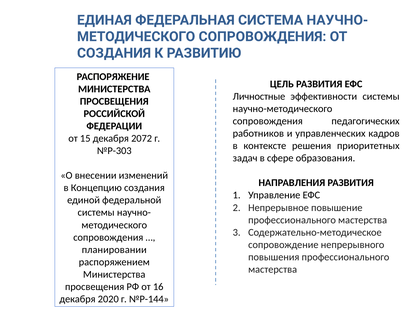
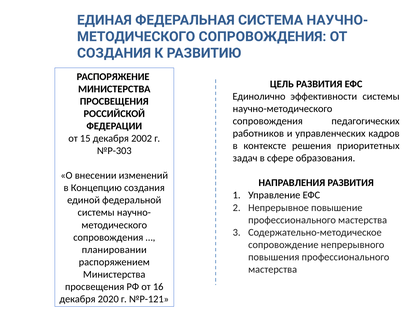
Личностные: Личностные -> Единолично
2072: 2072 -> 2002
№Р-144: №Р-144 -> №Р-121
